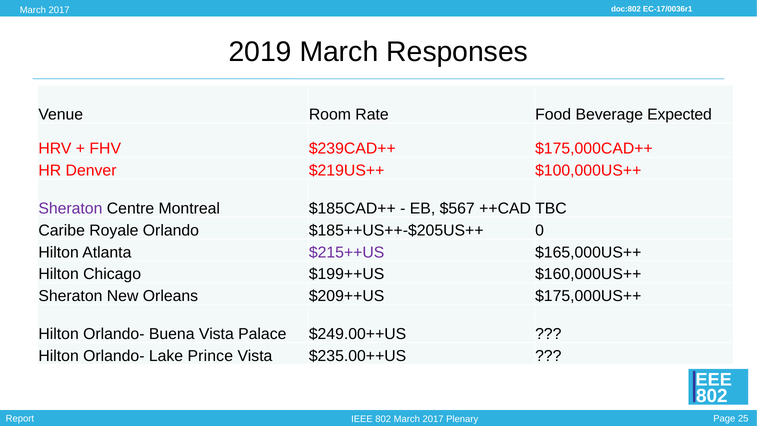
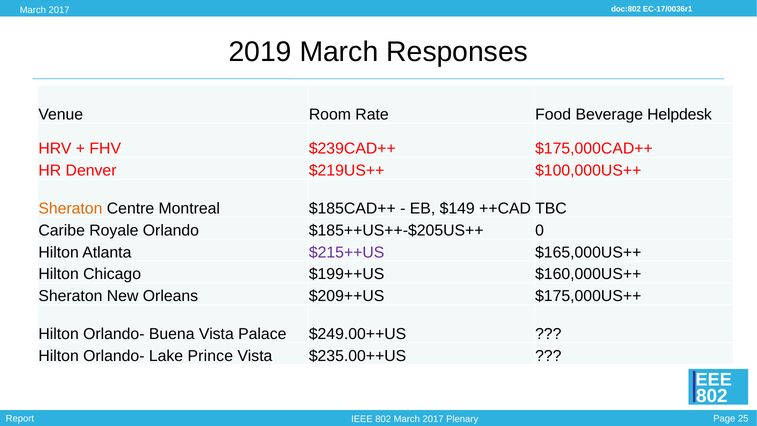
Expected: Expected -> Helpdesk
Sheraton at (70, 208) colour: purple -> orange
$567: $567 -> $149
